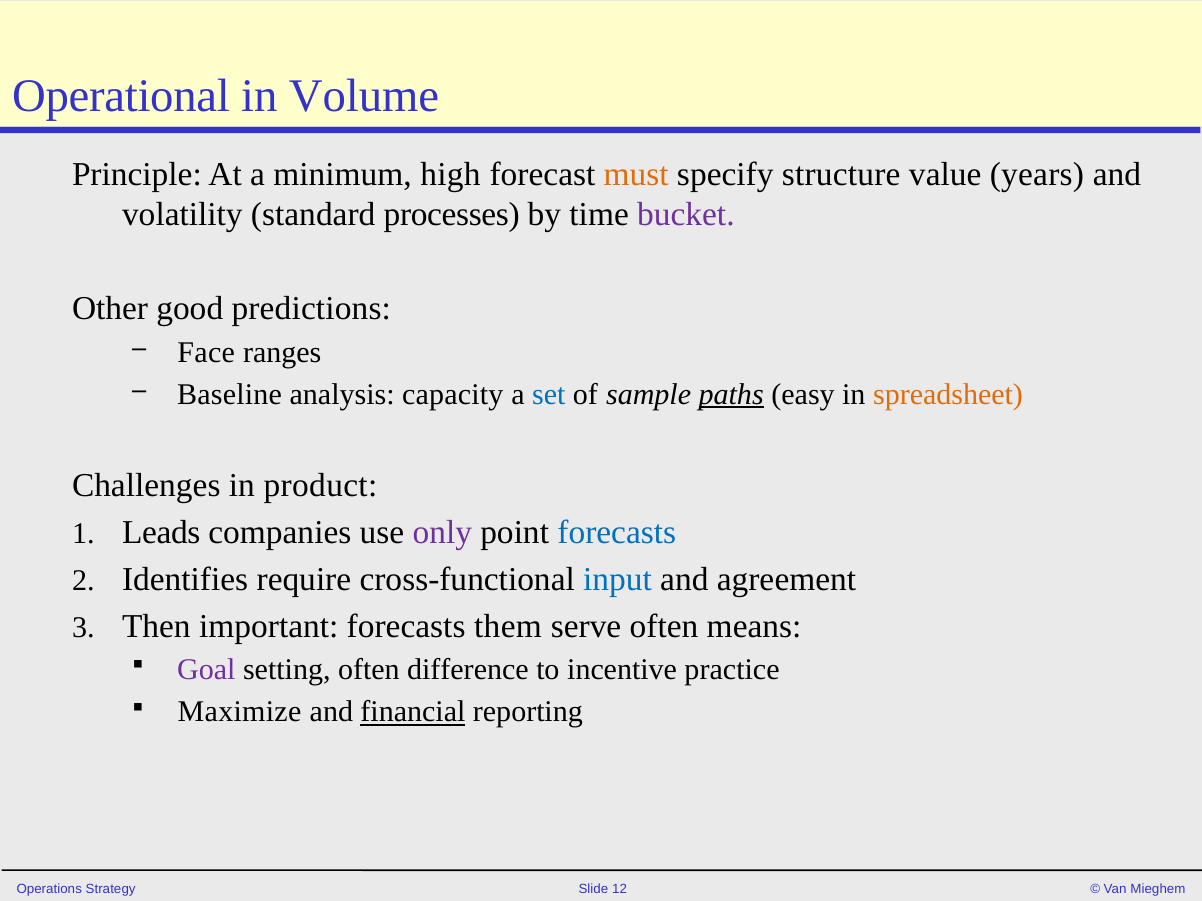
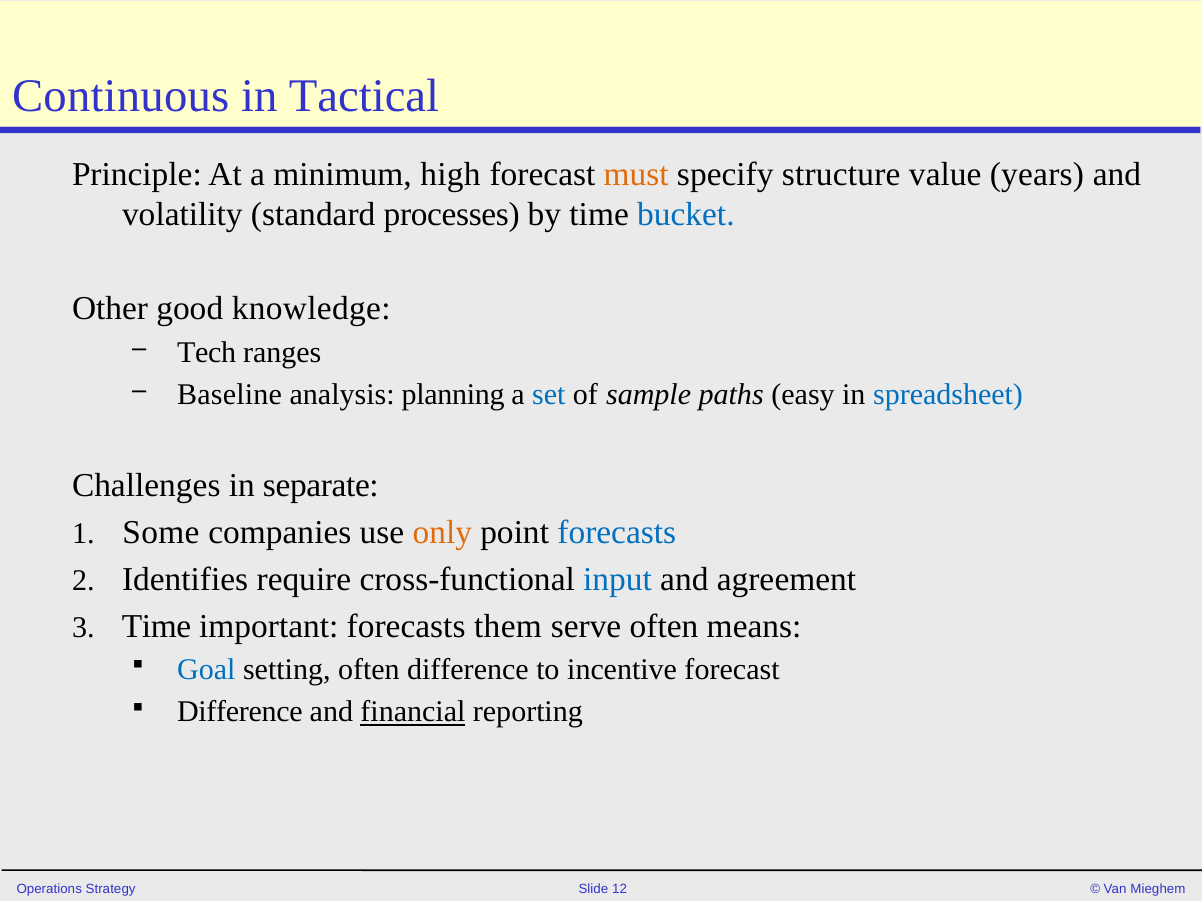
Operational: Operational -> Continuous
Volume: Volume -> Tactical
bucket colour: purple -> blue
predictions: predictions -> knowledge
Face: Face -> Tech
capacity: capacity -> planning
paths underline: present -> none
spreadsheet colour: orange -> blue
product: product -> separate
Leads: Leads -> Some
only colour: purple -> orange
Then at (156, 626): Then -> Time
Goal colour: purple -> blue
incentive practice: practice -> forecast
Maximize at (240, 712): Maximize -> Difference
